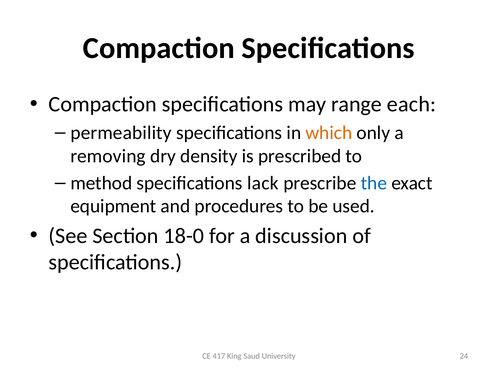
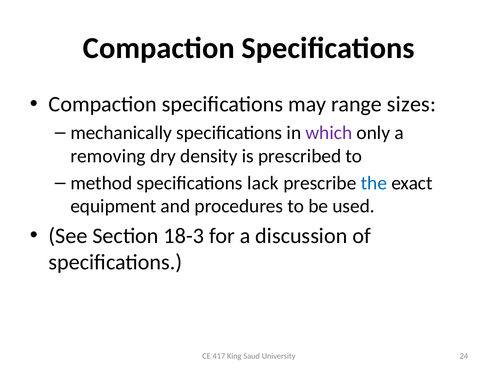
each: each -> sizes
permeability: permeability -> mechanically
which colour: orange -> purple
18-0: 18-0 -> 18-3
